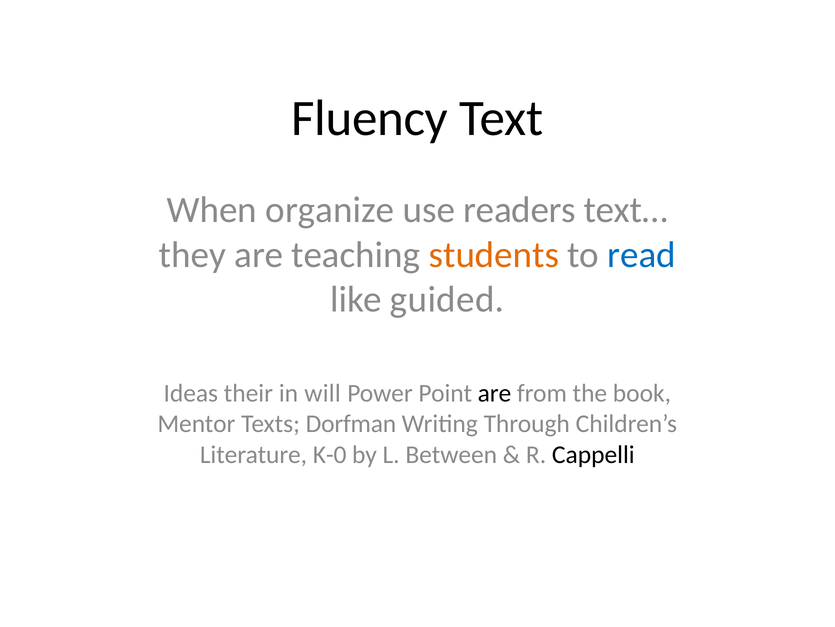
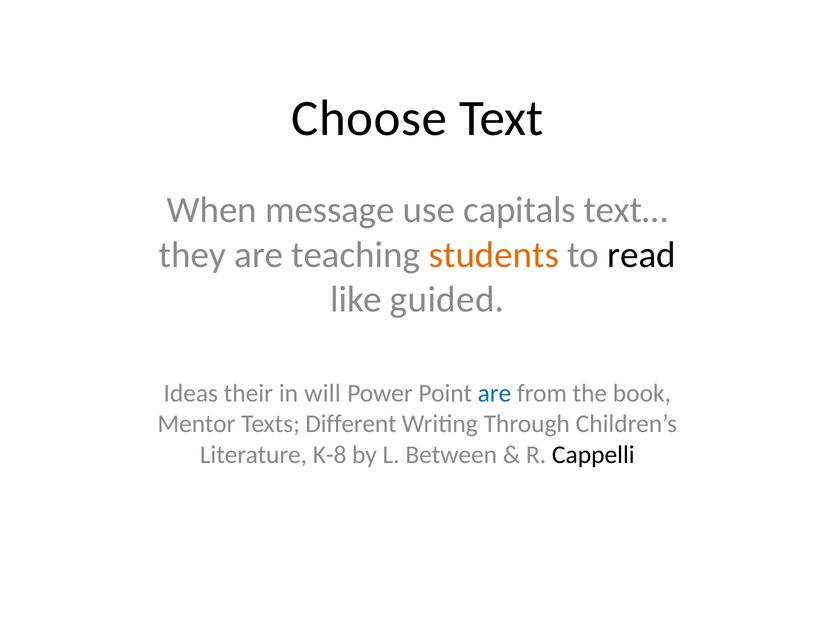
Fluency: Fluency -> Choose
organize: organize -> message
readers: readers -> capitals
read colour: blue -> black
are at (494, 393) colour: black -> blue
Dorfman: Dorfman -> Different
K-0: K-0 -> K-8
